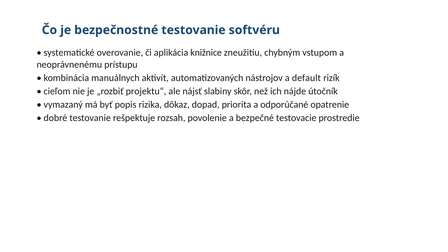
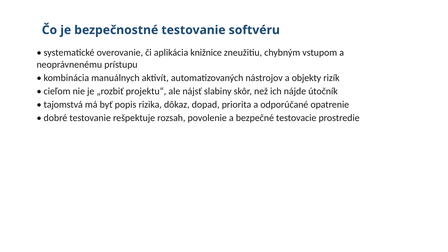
default: default -> objekty
vymazaný: vymazaný -> tajomstvá
